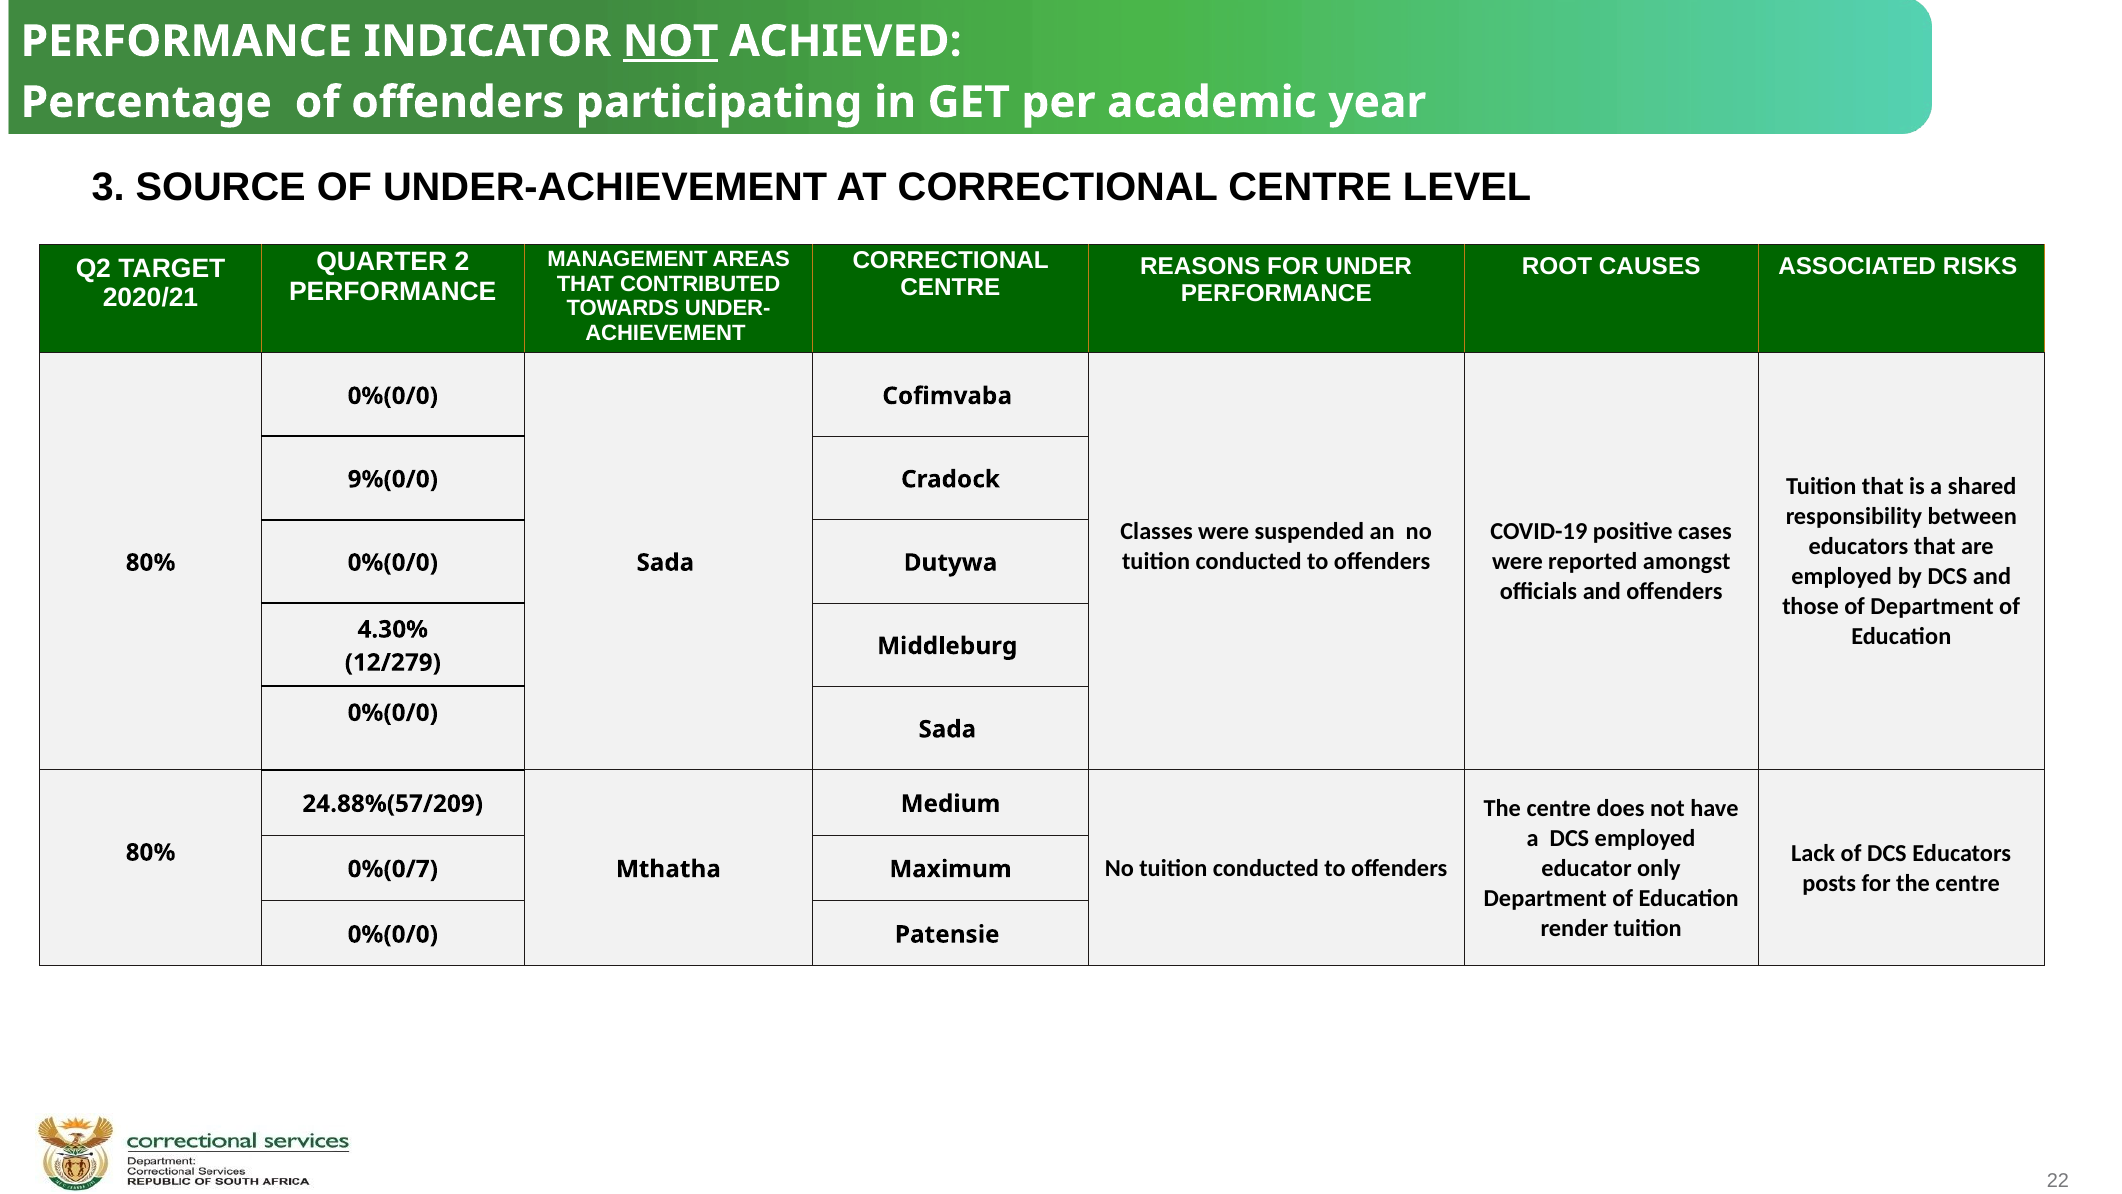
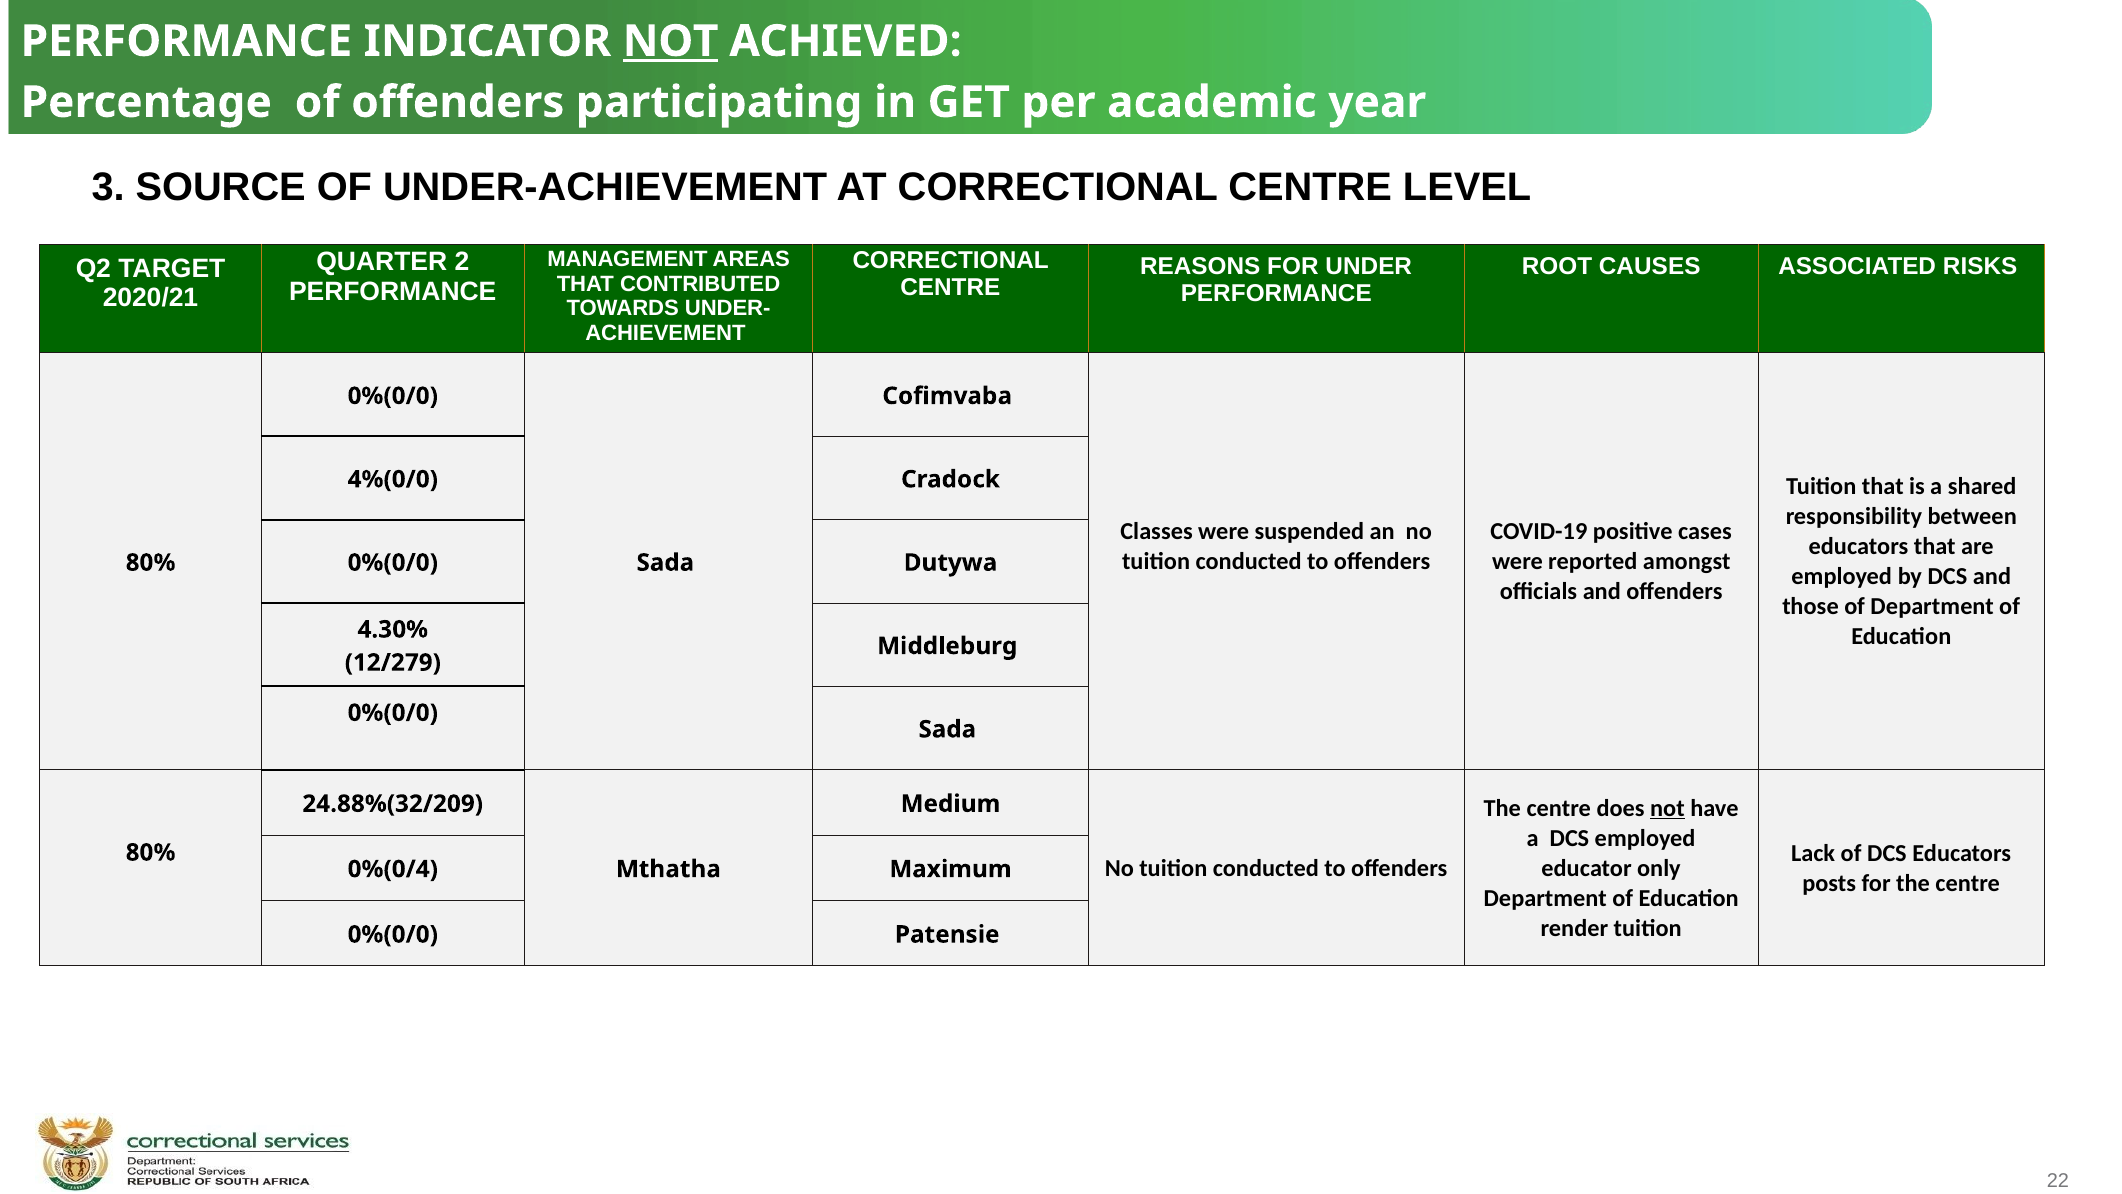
9%(0/0: 9%(0/0 -> 4%(0/0
not at (1667, 808) underline: none -> present
24.88%(57/209: 24.88%(57/209 -> 24.88%(32/209
0%(0/7: 0%(0/7 -> 0%(0/4
